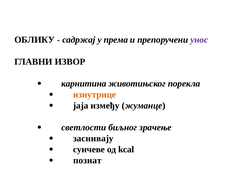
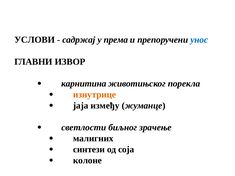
ОБЛИКУ: ОБЛИКУ -> УСЛОВИ
унос colour: purple -> blue
заснивају: заснивају -> малигних
сунчеве: сунчеве -> синтези
kcаl: kcаl -> соја
познат: познат -> колоне
